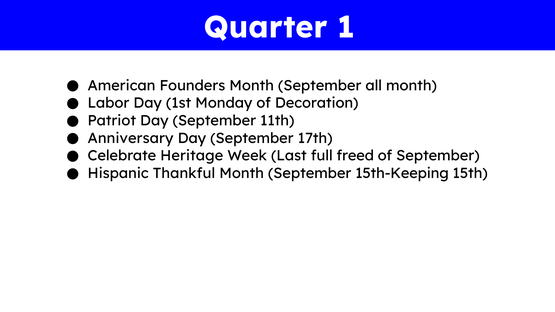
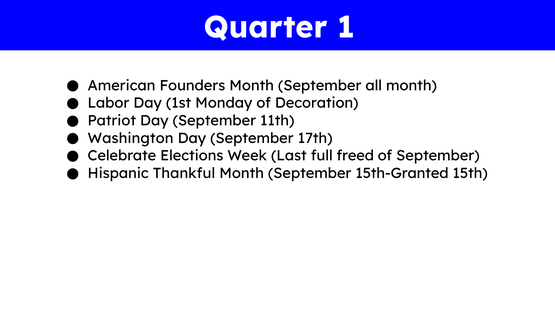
Anniversary: Anniversary -> Washington
Heritage: Heritage -> Elections
15th-Keeping: 15th-Keeping -> 15th-Granted
